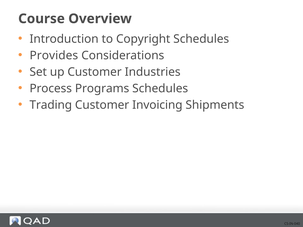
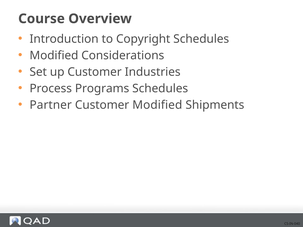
Provides at (54, 55): Provides -> Modified
Trading: Trading -> Partner
Customer Invoicing: Invoicing -> Modified
